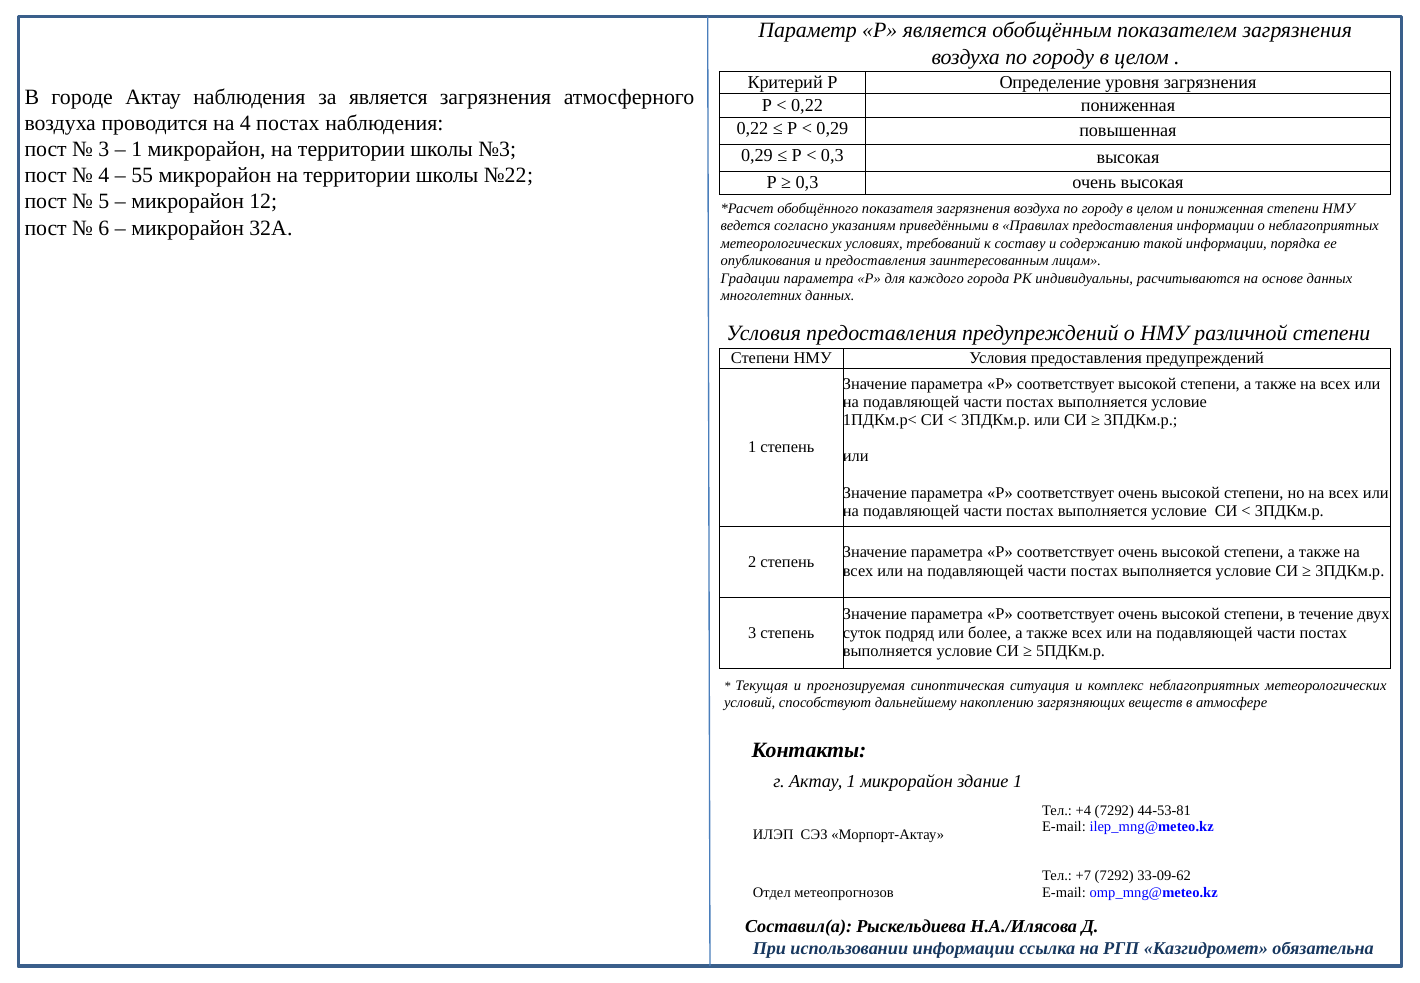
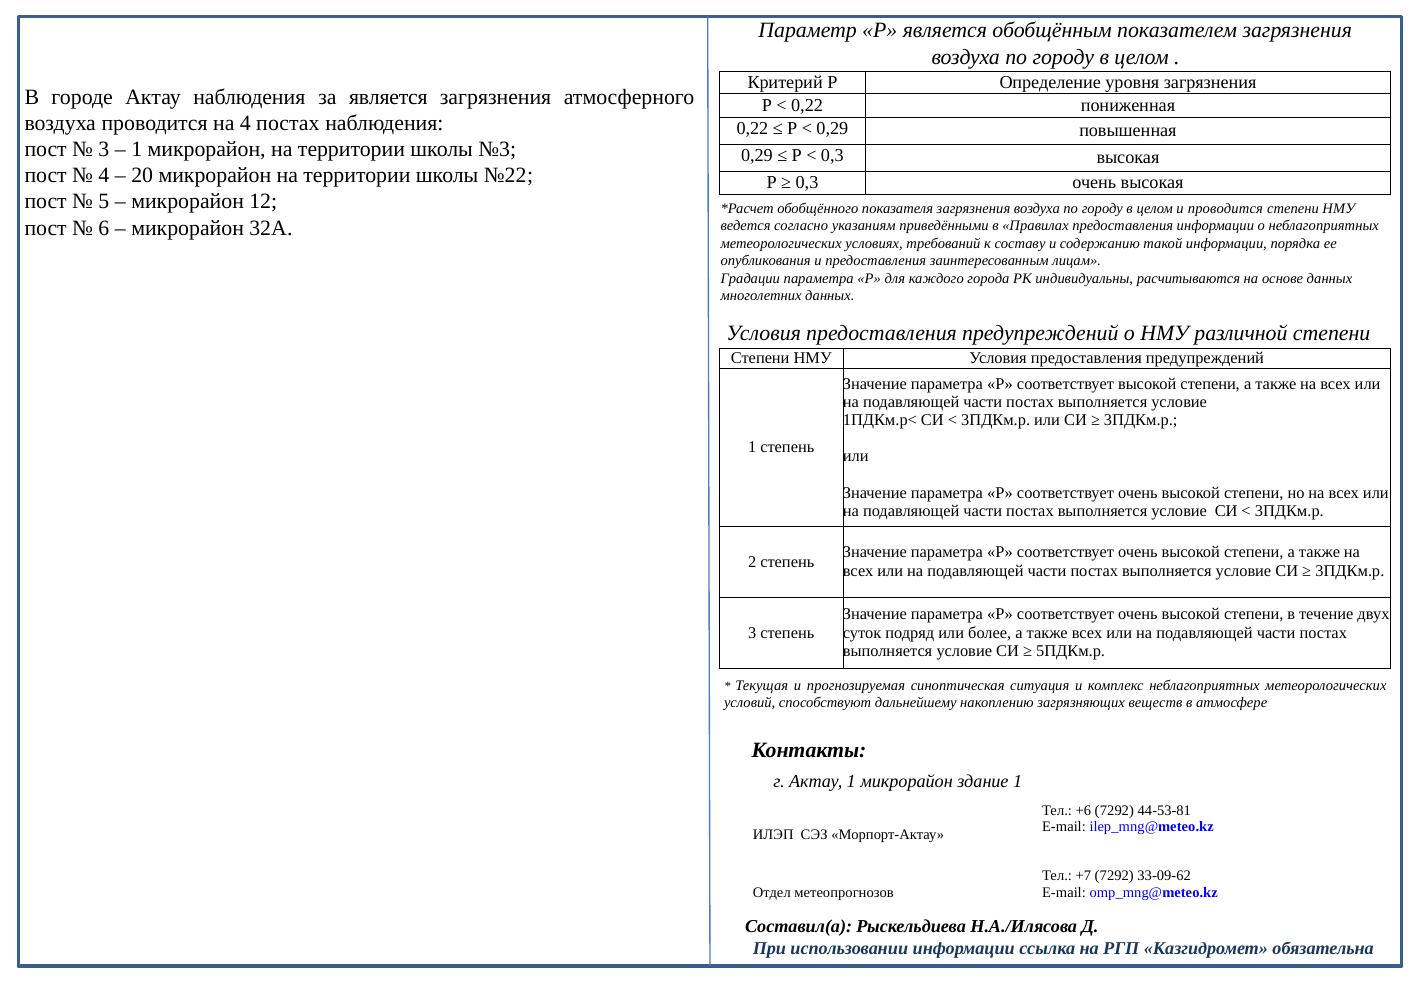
55: 55 -> 20
и пониженная: пониженная -> проводится
+4: +4 -> +6
